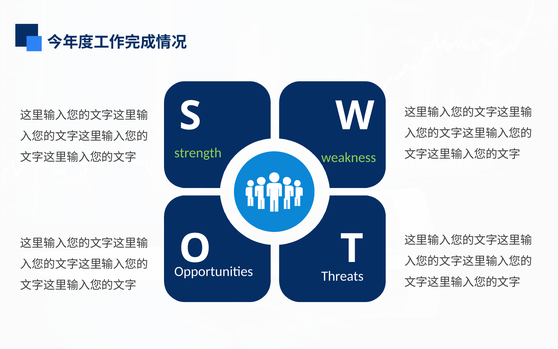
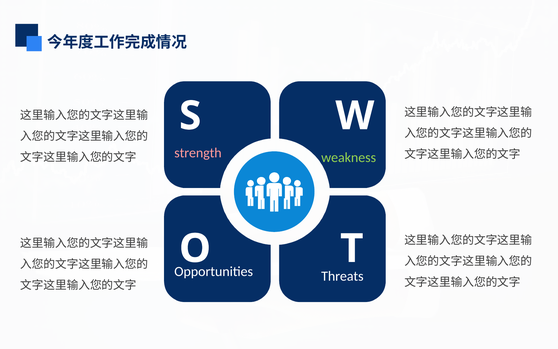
strength colour: light green -> pink
